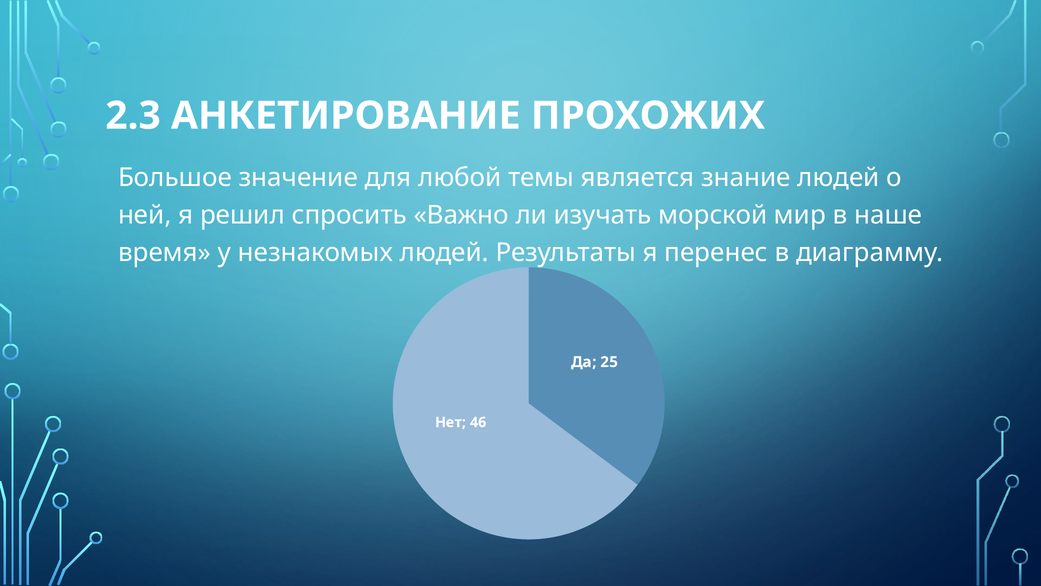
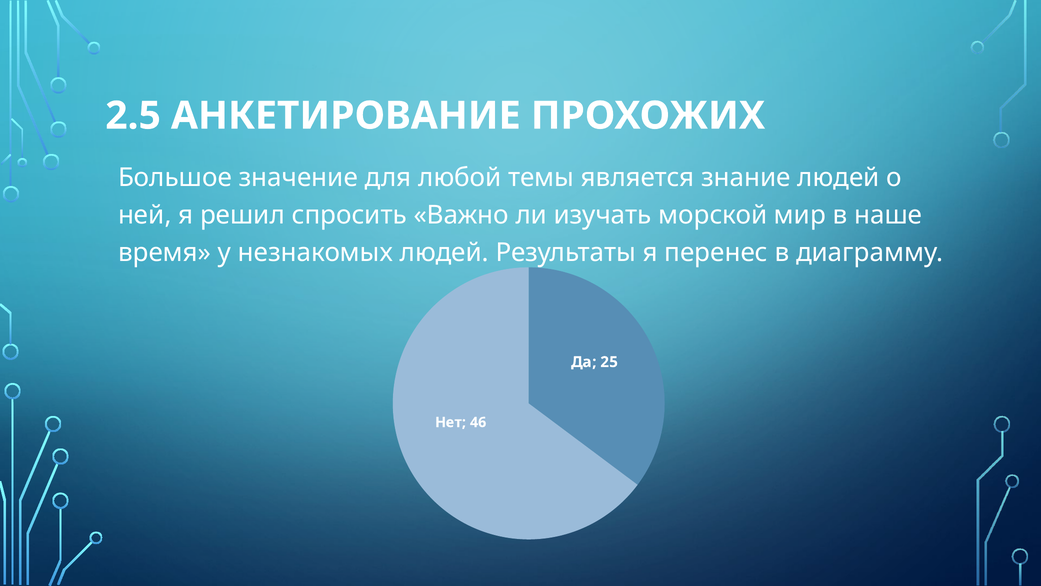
2.3: 2.3 -> 2.5
